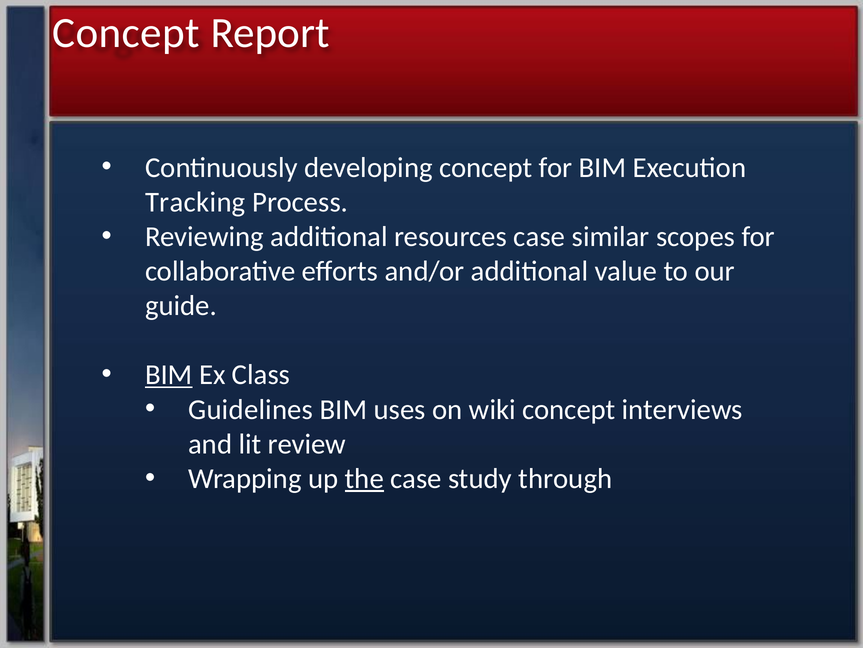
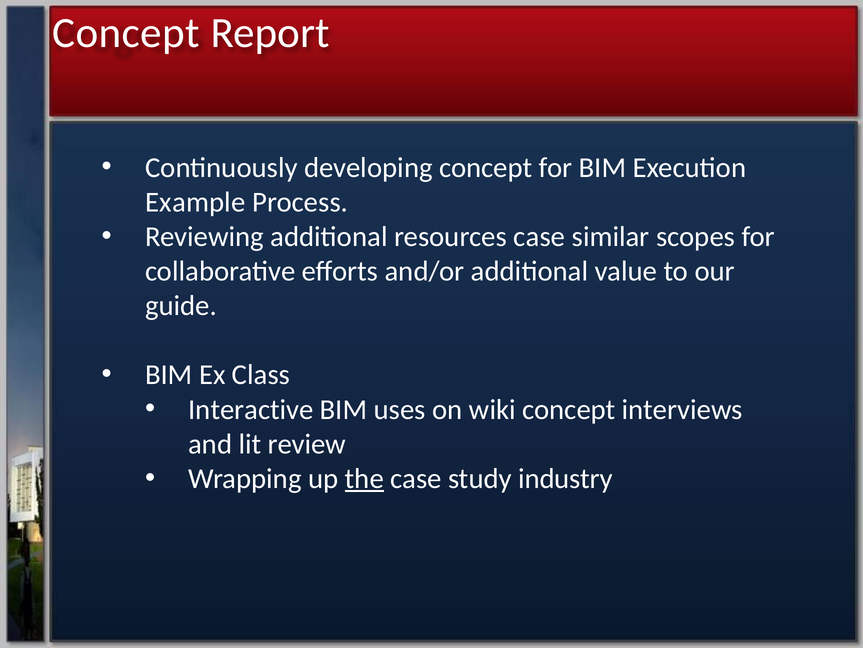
Tracking: Tracking -> Example
BIM at (169, 375) underline: present -> none
Guidelines: Guidelines -> Interactive
through: through -> industry
